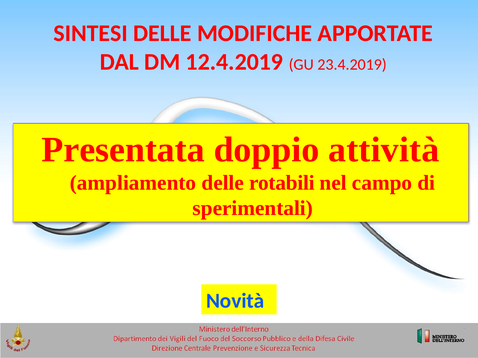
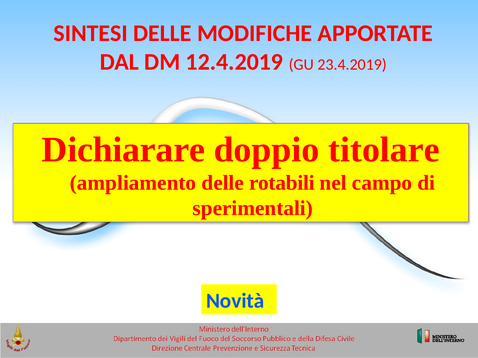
Presentata: Presentata -> Dichiarare
attività: attività -> titolare
